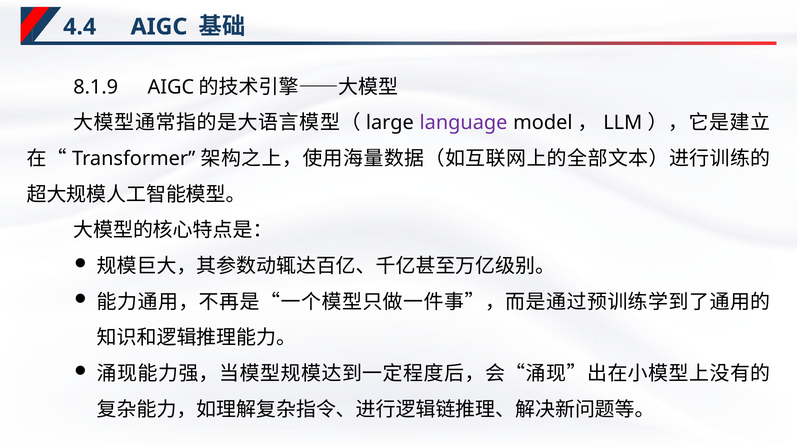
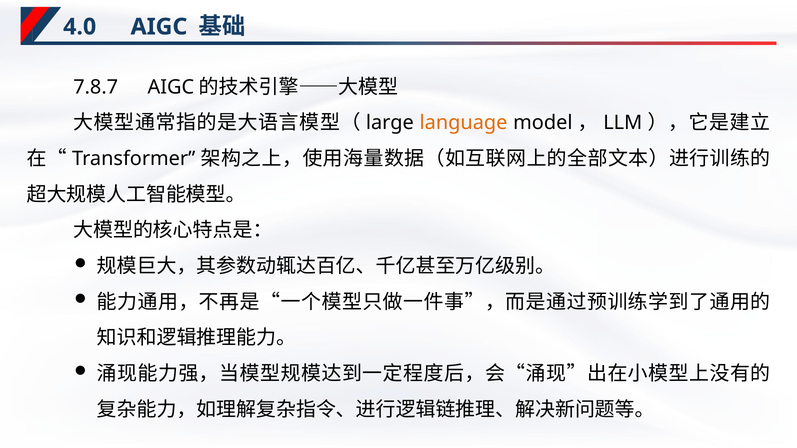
4.4: 4.4 -> 4.0
8.1.9: 8.1.9 -> 7.8.7
language colour: purple -> orange
